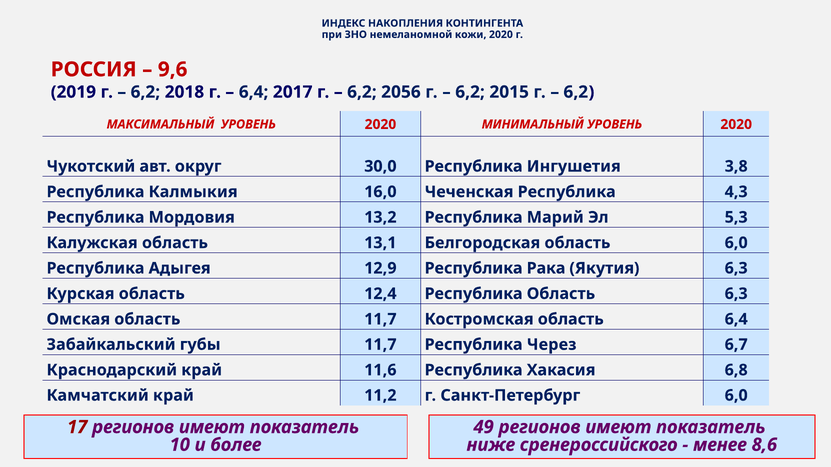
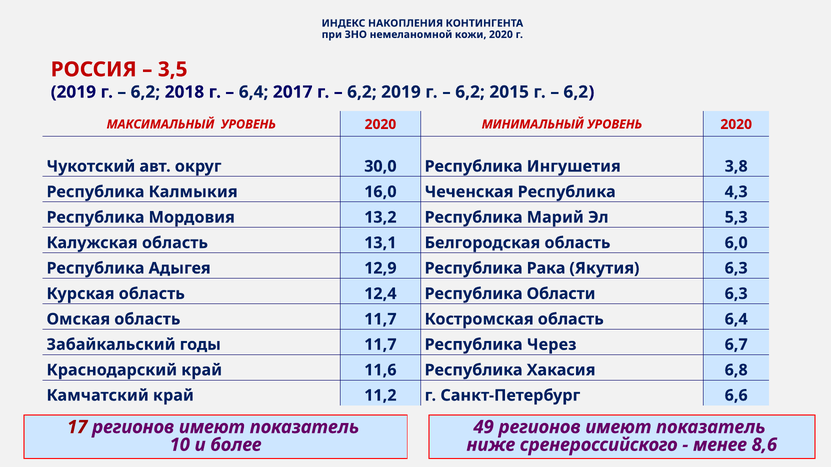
9,6: 9,6 -> 3,5
6,2 2056: 2056 -> 2019
Республика Область: Область -> Области
губы: губы -> годы
Санкт-Петербург 6,0: 6,0 -> 6,6
